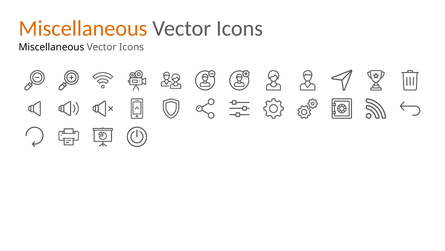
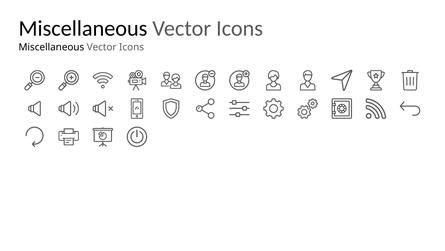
Miscellaneous at (83, 29) colour: orange -> black
